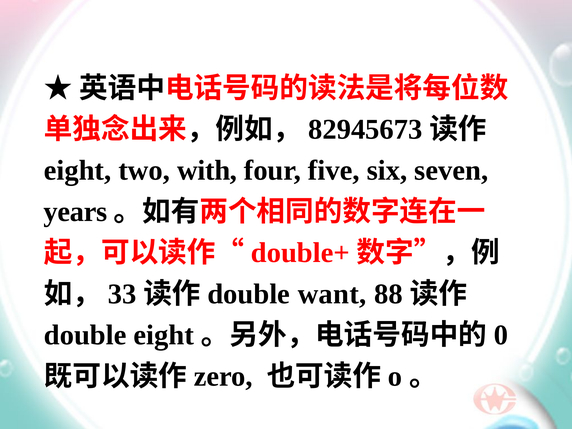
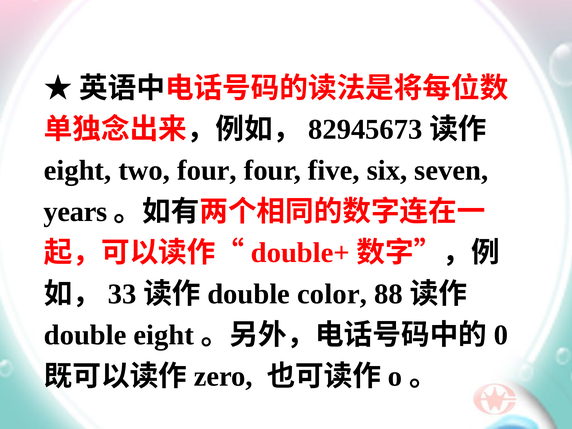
two with: with -> four
want: want -> color
